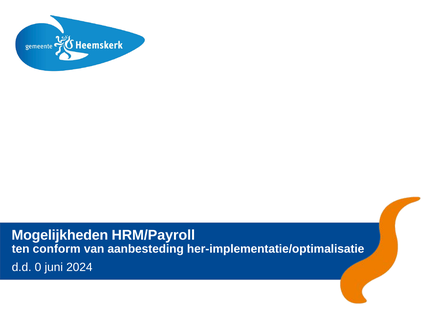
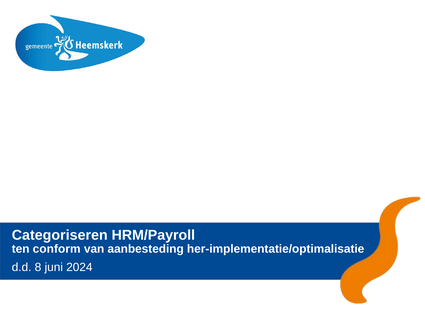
Mogelijkheden: Mogelijkheden -> Categoriseren
0: 0 -> 8
